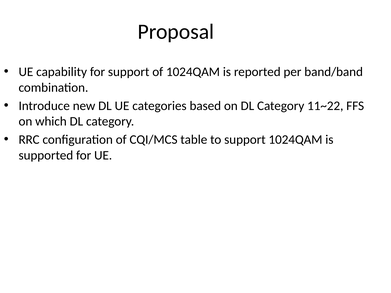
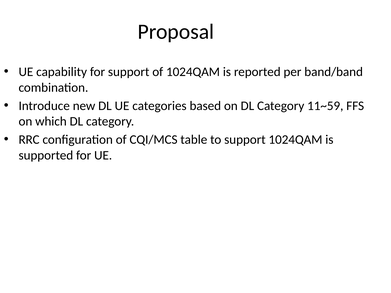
11~22: 11~22 -> 11~59
